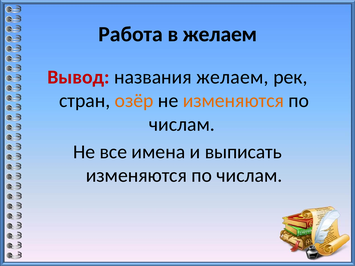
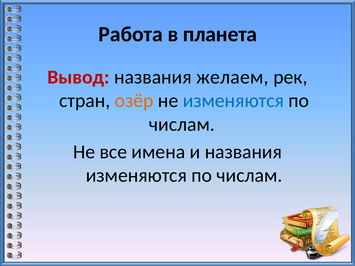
в желаем: желаем -> планета
изменяются at (233, 101) colour: orange -> blue
и выписать: выписать -> названия
